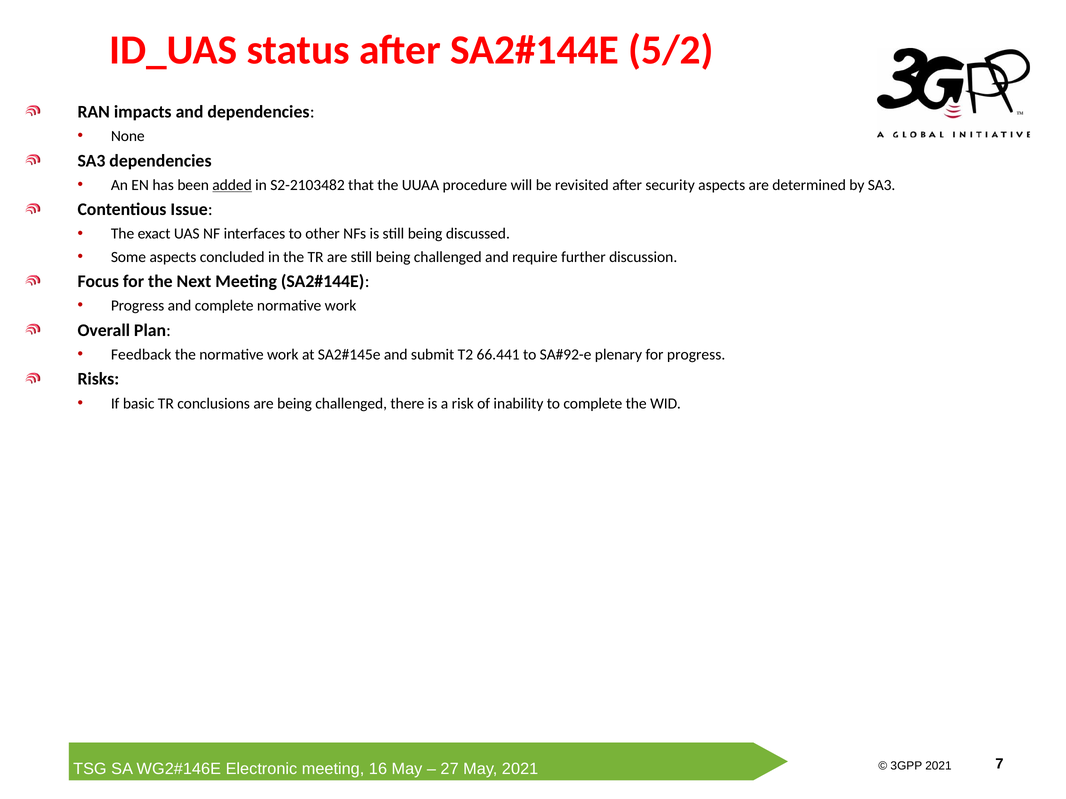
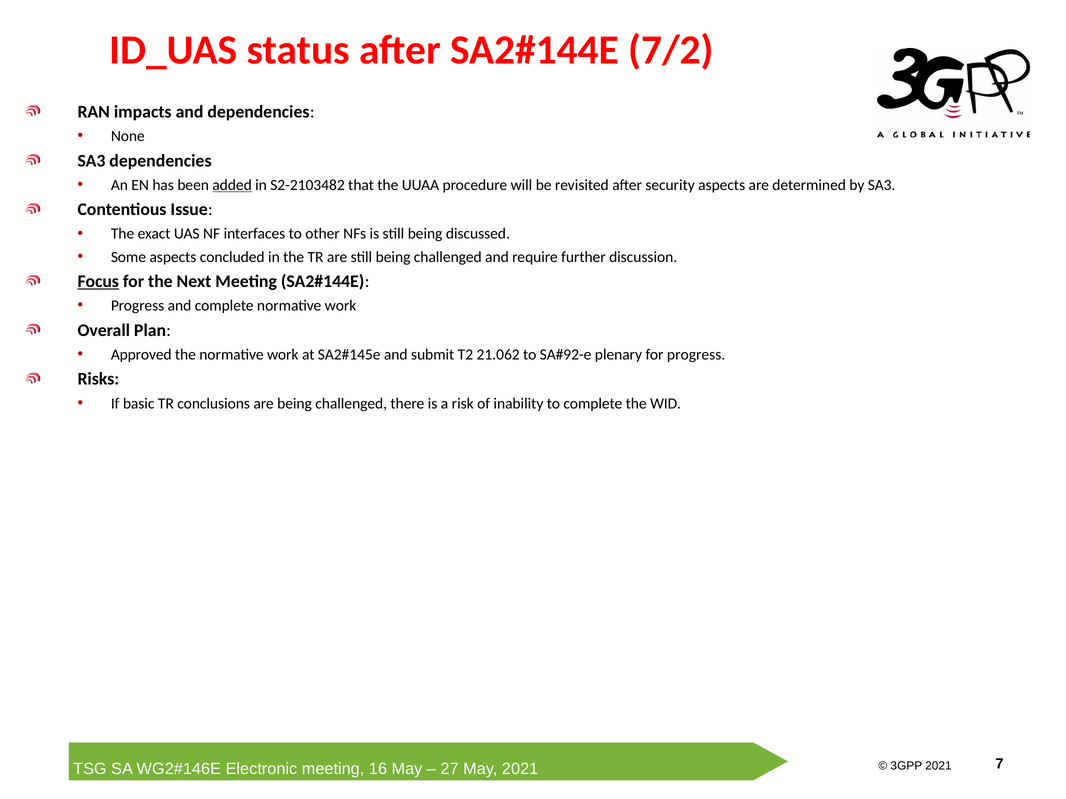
5/2: 5/2 -> 7/2
Focus underline: none -> present
Feedback: Feedback -> Approved
66.441: 66.441 -> 21.062
